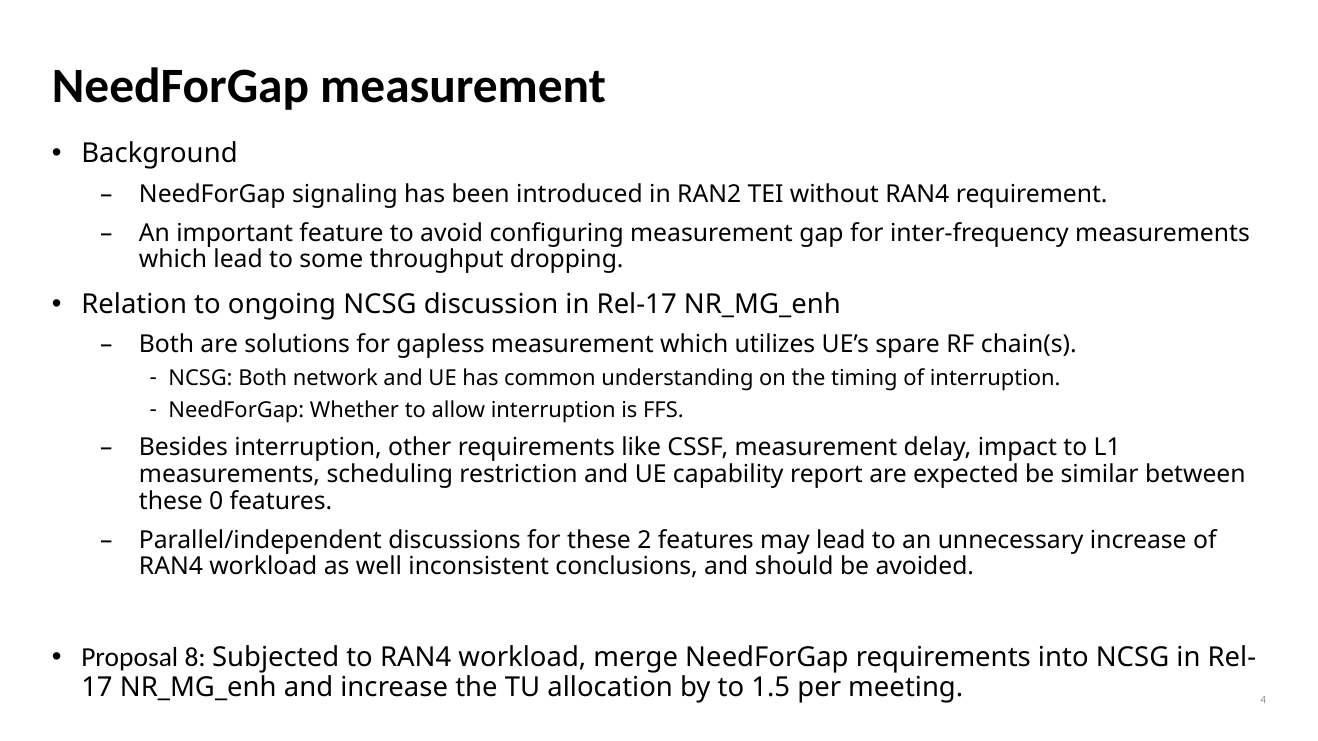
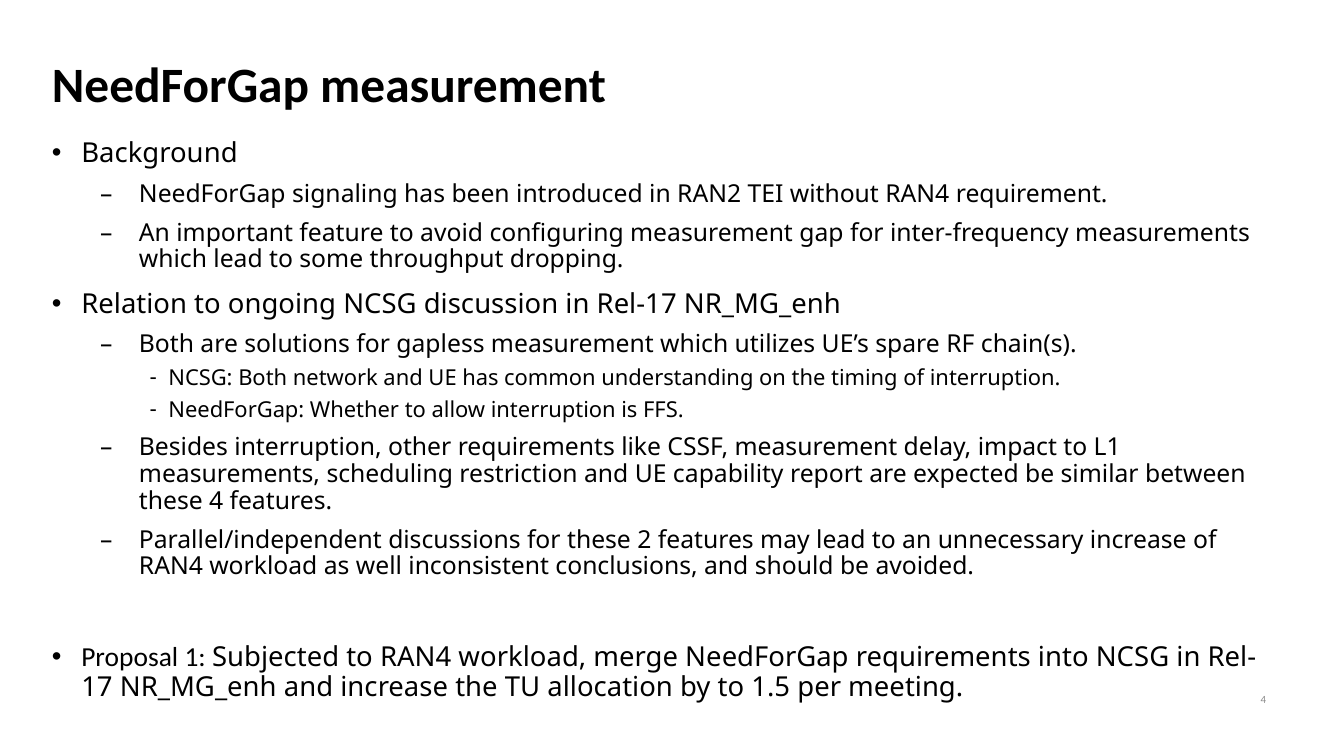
these 0: 0 -> 4
8: 8 -> 1
